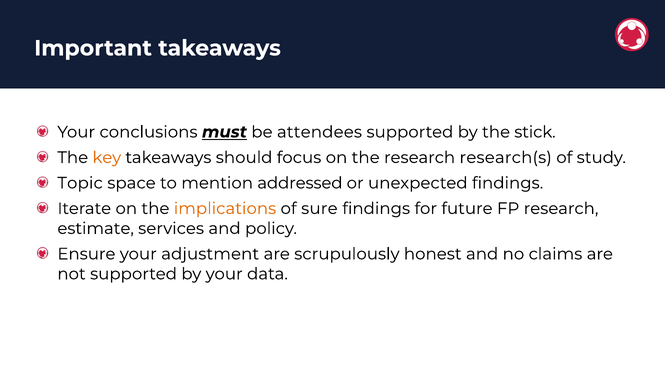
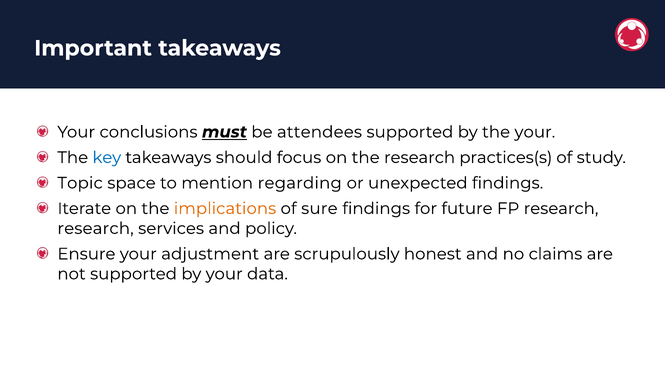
the stick: stick -> your
key colour: orange -> blue
research(s: research(s -> practices(s
addressed: addressed -> regarding
estimate at (96, 228): estimate -> research
